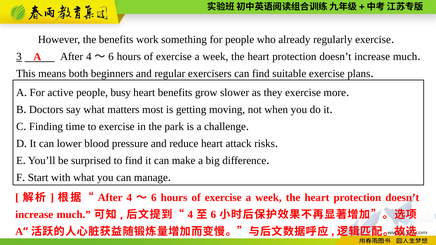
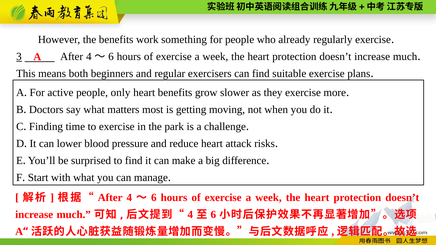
busy: busy -> only
